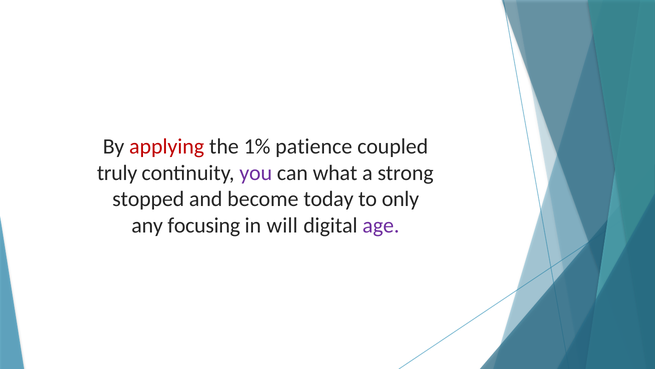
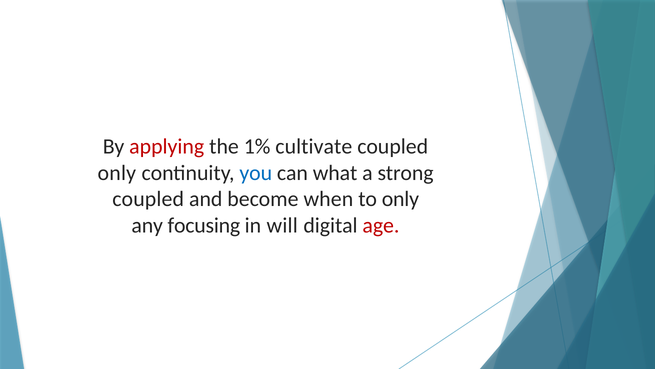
patience: patience -> cultivate
truly at (117, 173): truly -> only
you colour: purple -> blue
stopped at (148, 199): stopped -> coupled
today: today -> when
age colour: purple -> red
